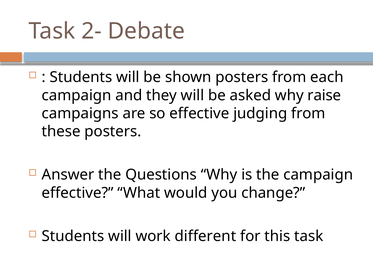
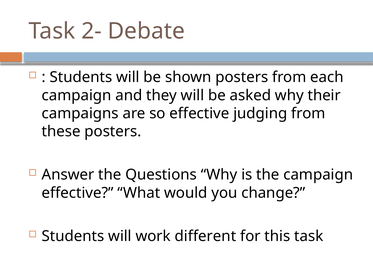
raise: raise -> their
